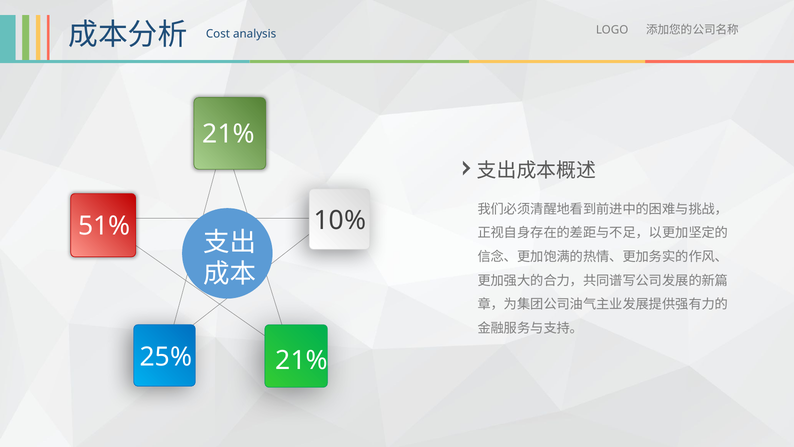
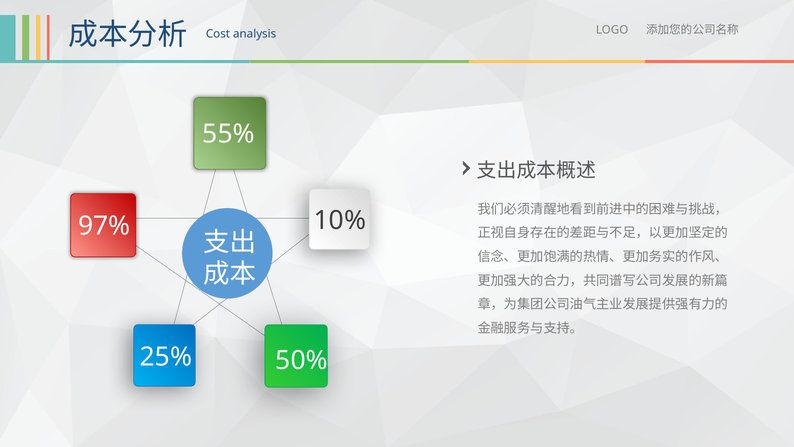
21% at (229, 134): 21% -> 55%
51%: 51% -> 97%
25% 21%: 21% -> 50%
